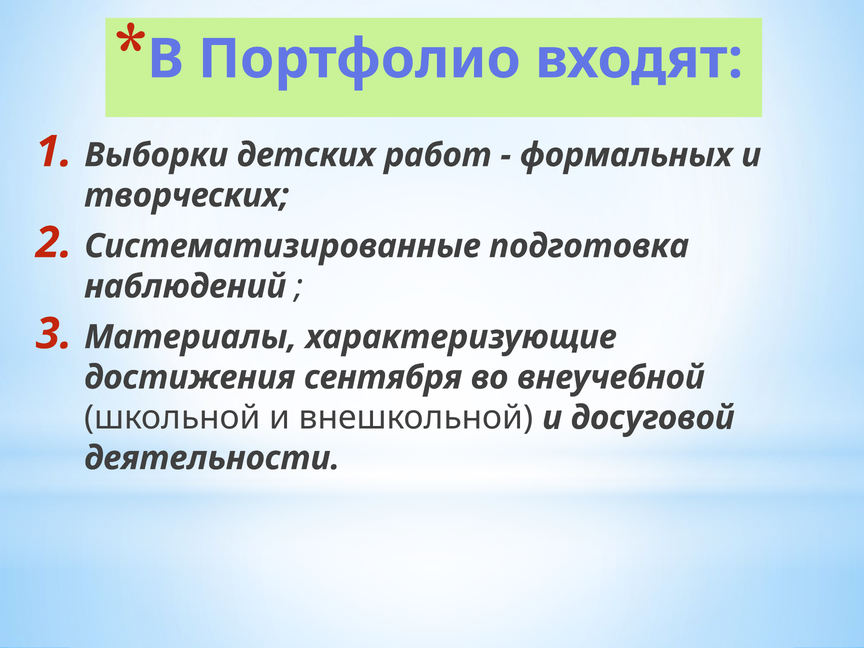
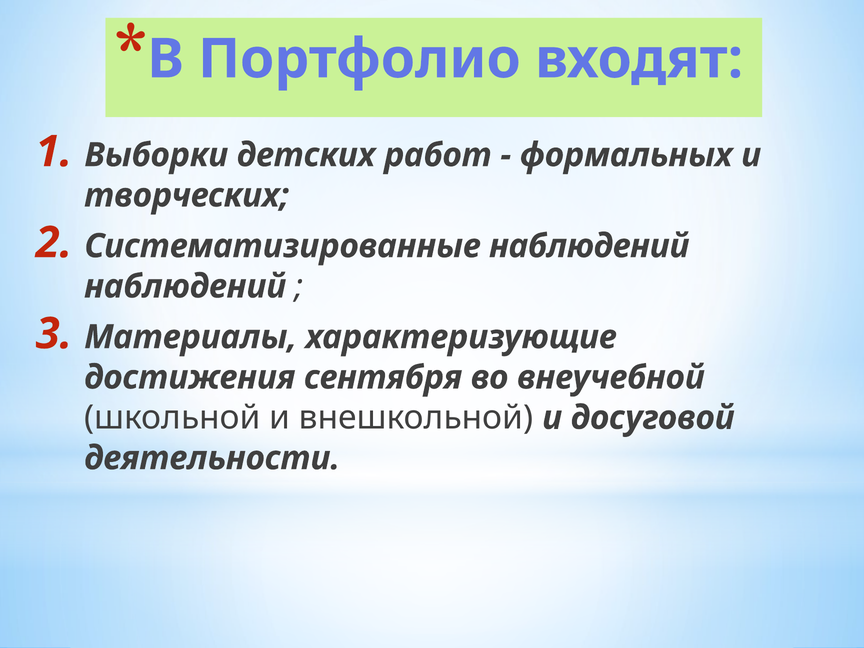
Систематизированные подготовка: подготовка -> наблюдений
